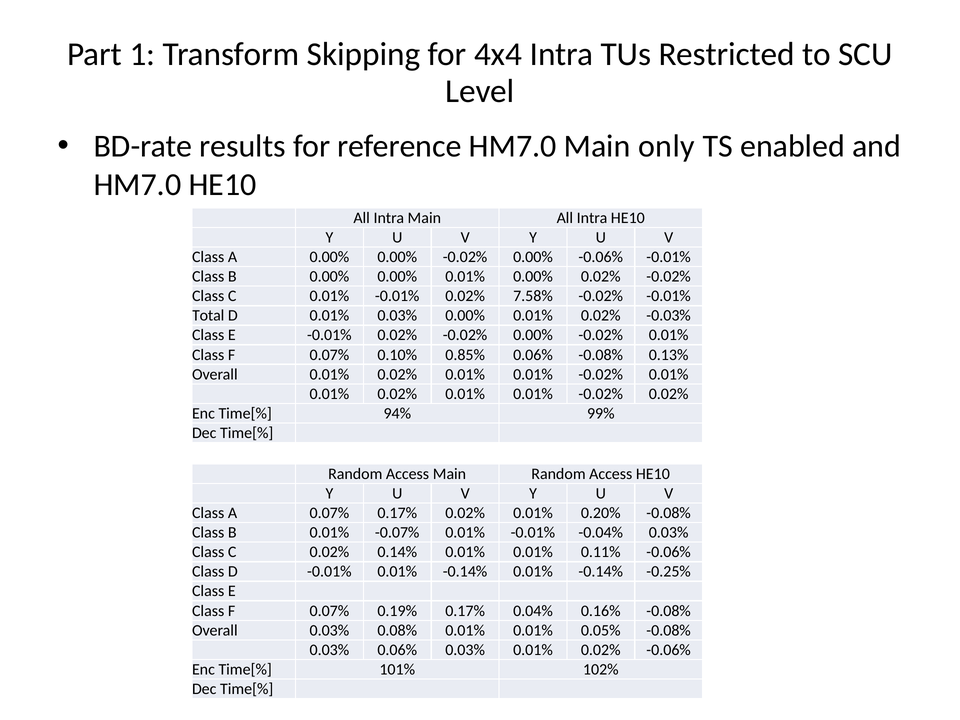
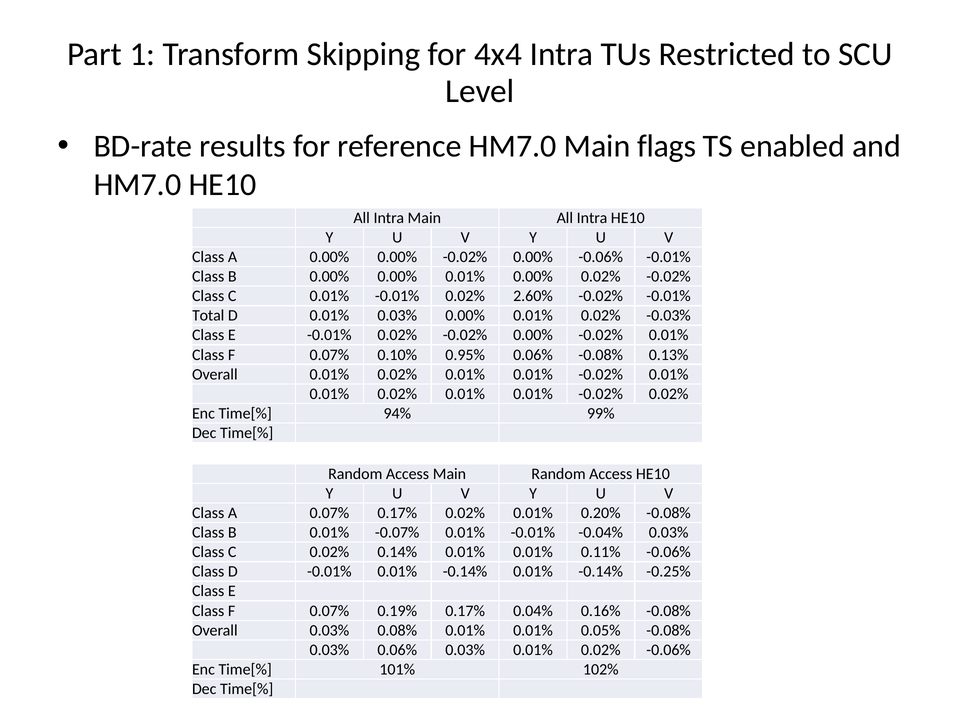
only: only -> flags
7.58%: 7.58% -> 2.60%
0.85%: 0.85% -> 0.95%
